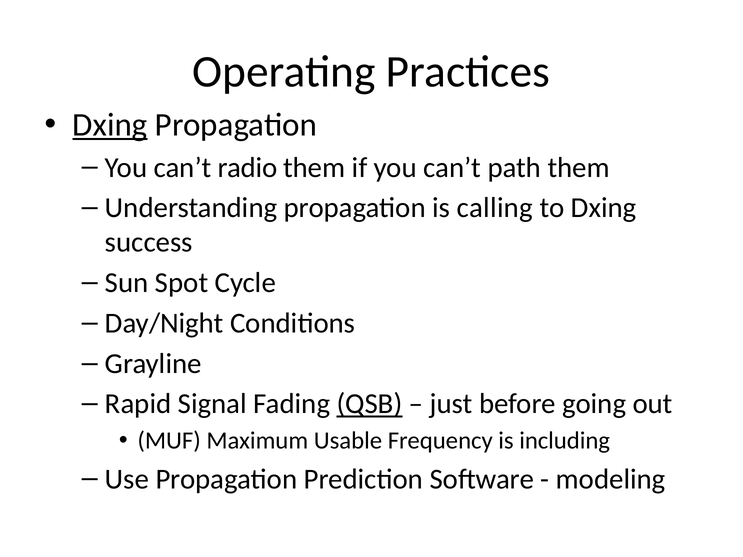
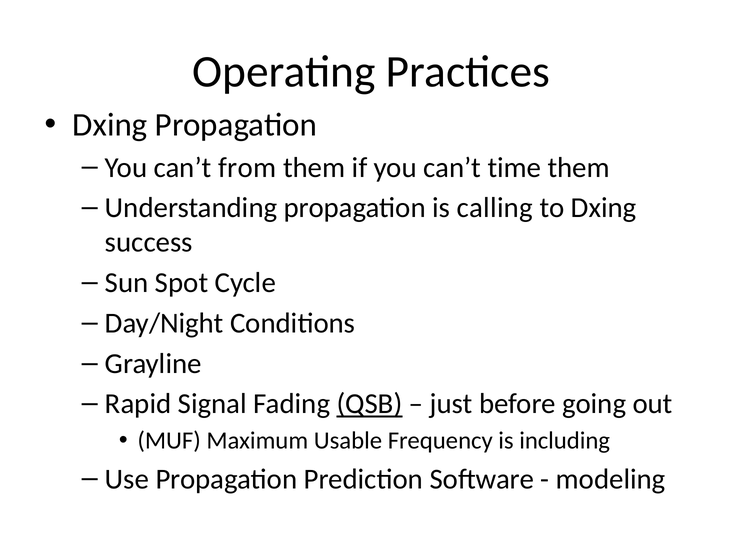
Dxing at (110, 125) underline: present -> none
radio: radio -> from
path: path -> time
